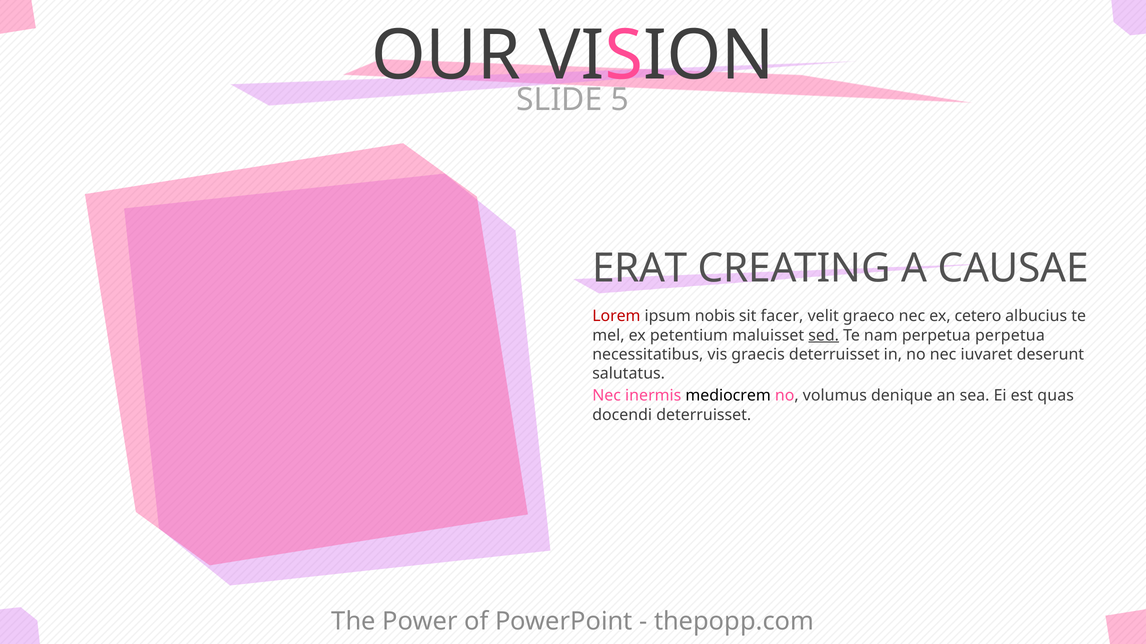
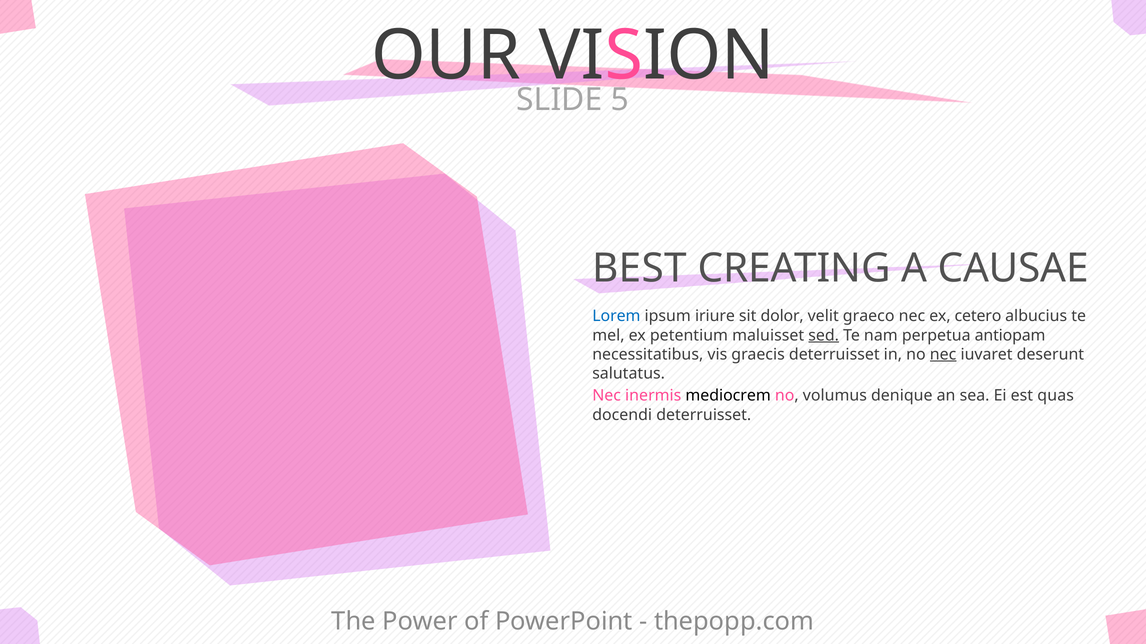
ERAT: ERAT -> BEST
Lorem colour: red -> blue
nobis: nobis -> iriure
facer: facer -> dolor
perpetua perpetua: perpetua -> antiopam
nec at (943, 355) underline: none -> present
